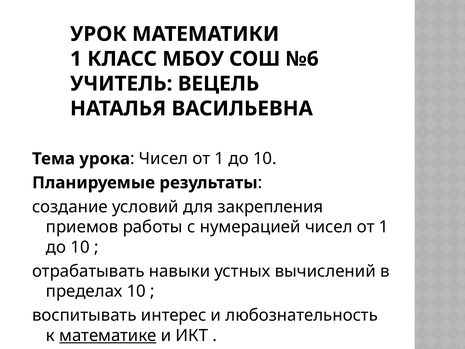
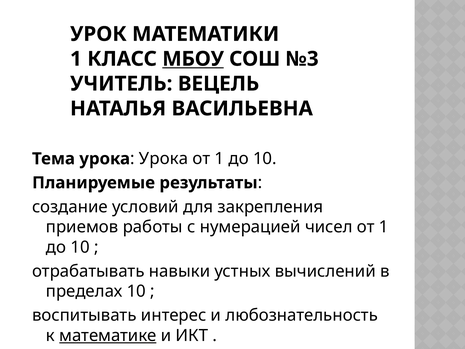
МБОУ underline: none -> present
№6: №6 -> №3
Чисел at (164, 159): Чисел -> Урока
